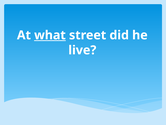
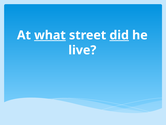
did underline: none -> present
